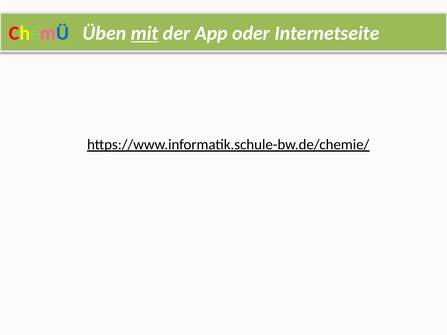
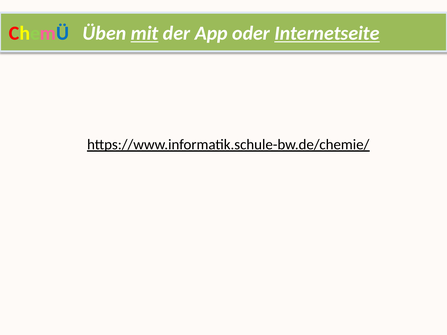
Internetseite underline: none -> present
